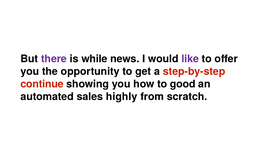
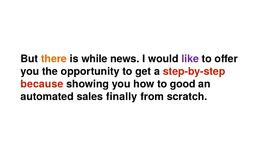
there colour: purple -> orange
continue: continue -> because
highly: highly -> finally
